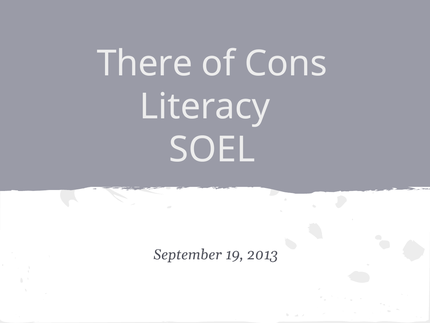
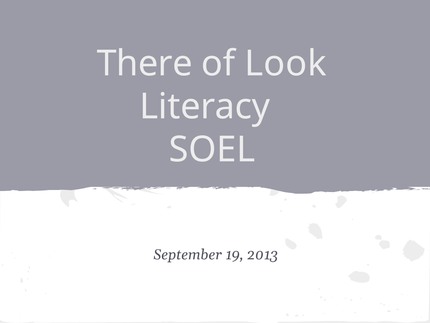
Cons: Cons -> Look
